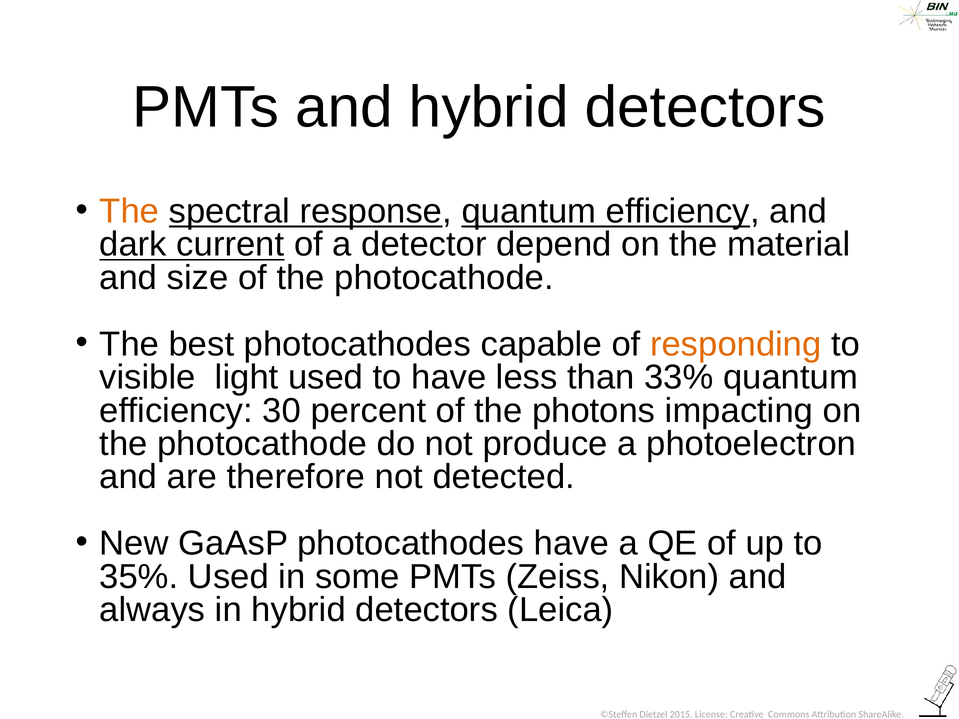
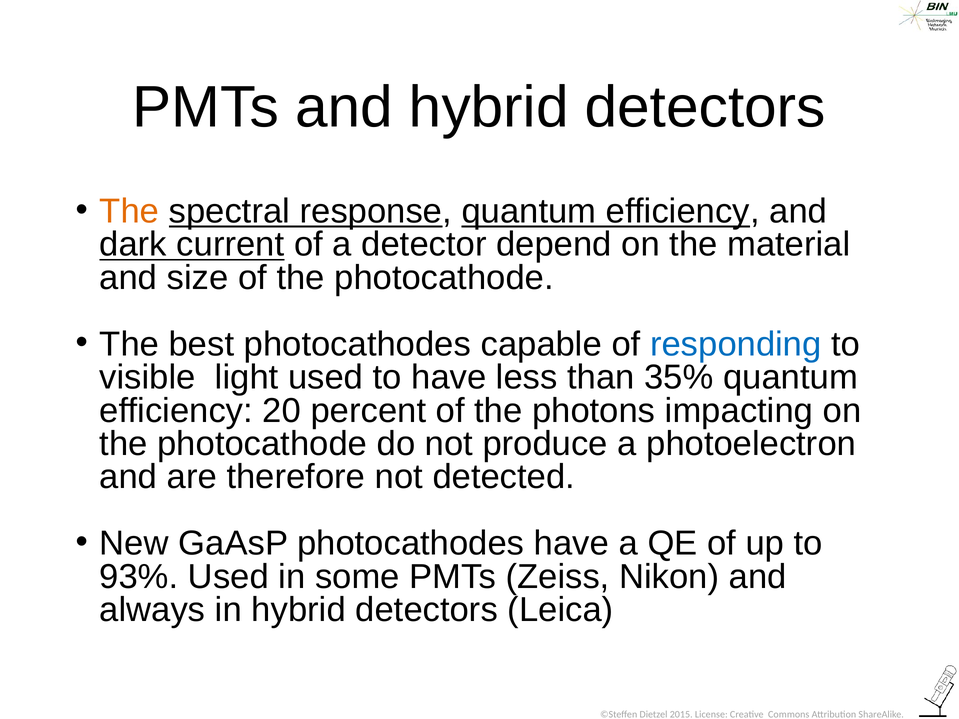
responding colour: orange -> blue
33%: 33% -> 35%
30: 30 -> 20
35%: 35% -> 93%
